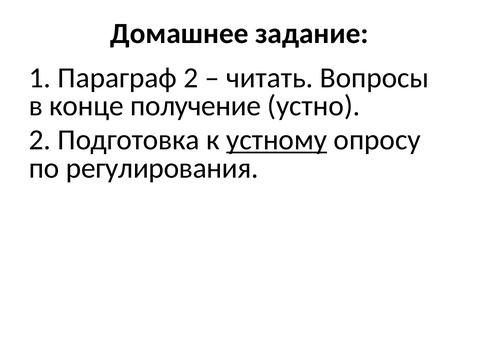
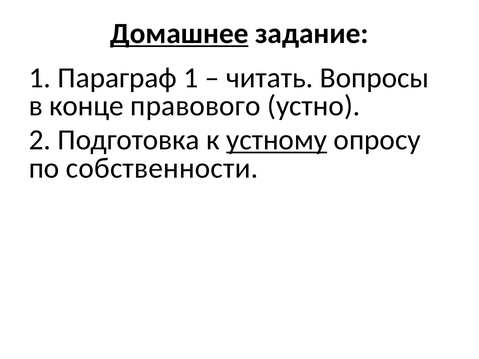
Домашнее underline: none -> present
Параграф 2: 2 -> 1
получение: получение -> правового
регулирования: регулирования -> собственности
